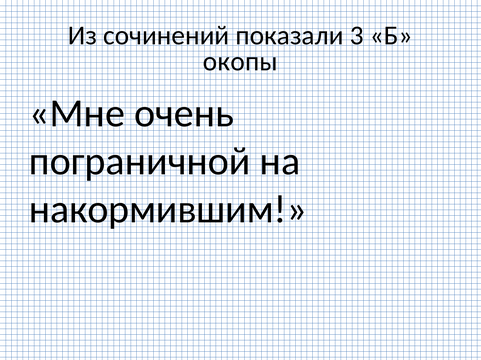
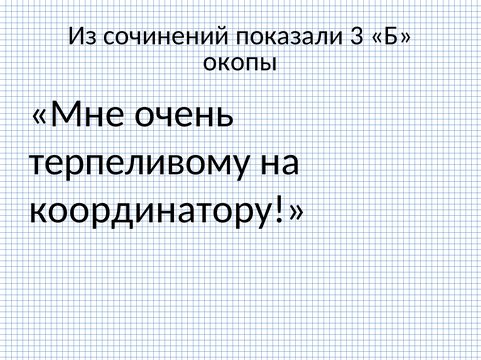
пограничной: пограничной -> терпеливому
накормившим: накормившим -> координатору
